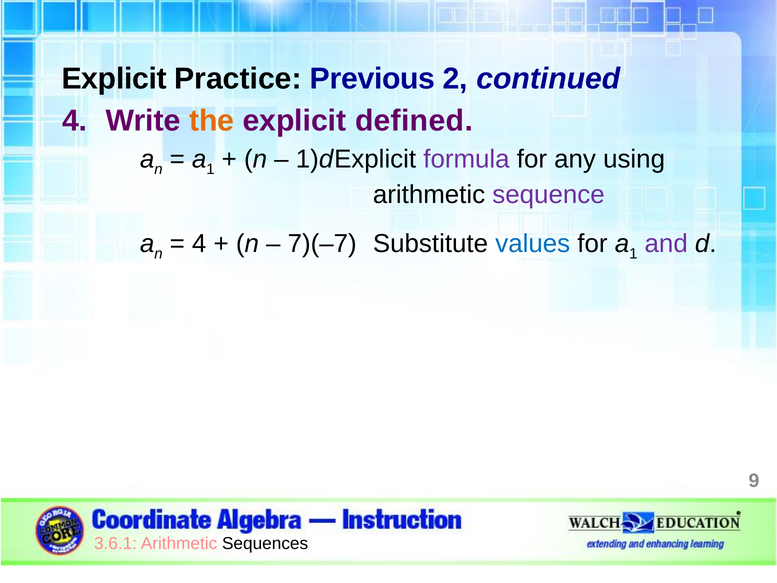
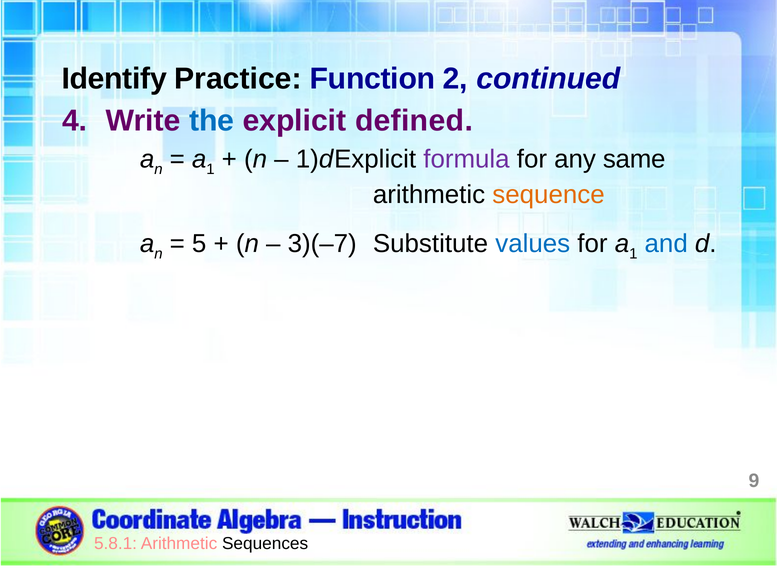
Explicit at (114, 78): Explicit -> Identify
Previous: Previous -> Function
the colour: orange -> blue
using: using -> same
sequence colour: purple -> orange
4 at (199, 244): 4 -> 5
7)(–7: 7)(–7 -> 3)(–7
and colour: purple -> blue
3.6.1: 3.6.1 -> 5.8.1
